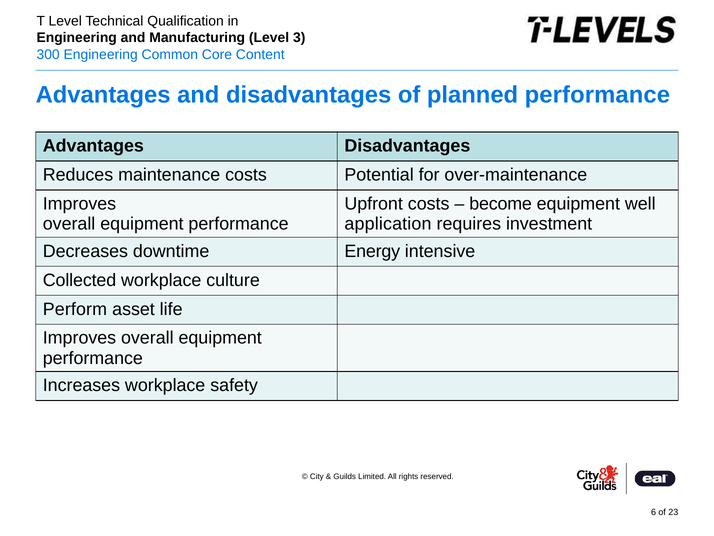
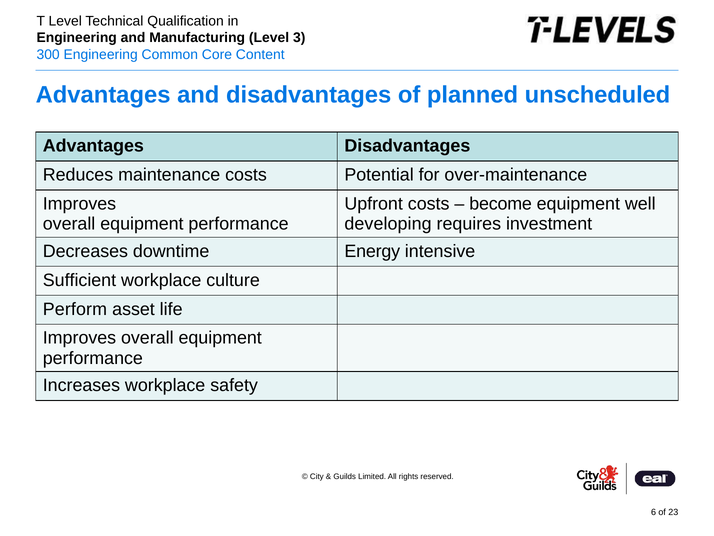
planned performance: performance -> unscheduled
application: application -> developing
Collected: Collected -> Sufficient
